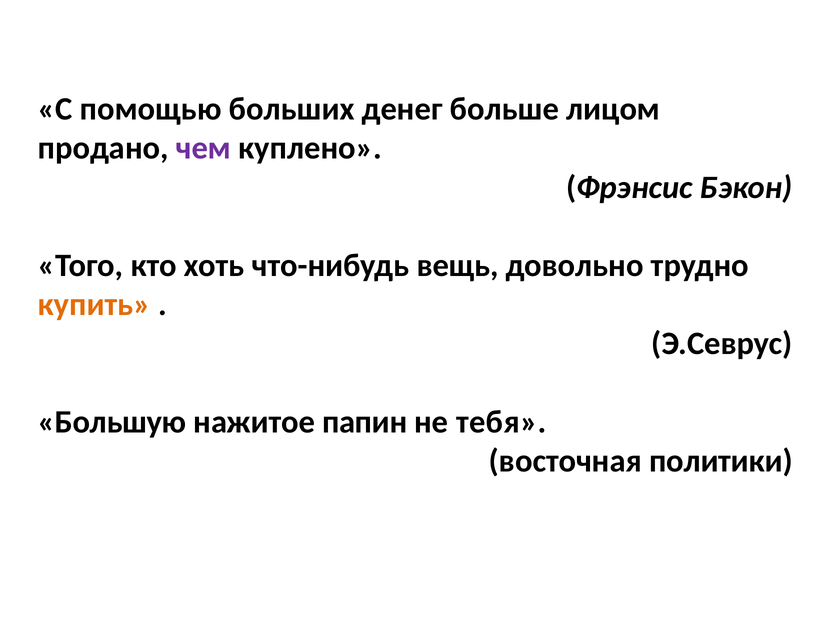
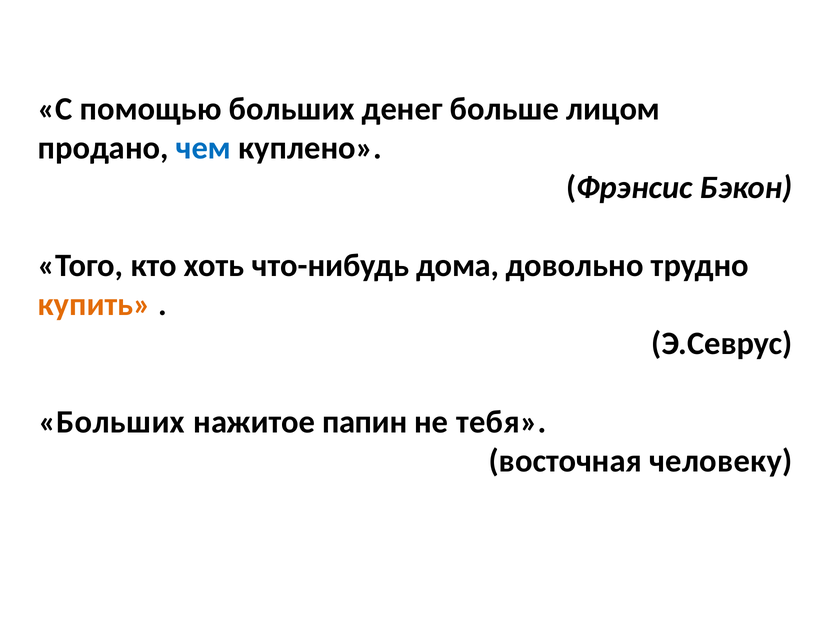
чем colour: purple -> blue
вещь: вещь -> дома
Большую at (112, 422): Большую -> Больших
политики: политики -> человеку
